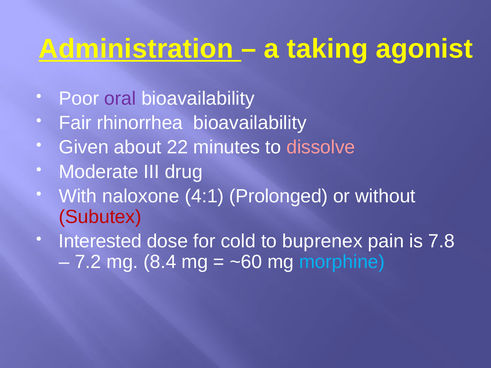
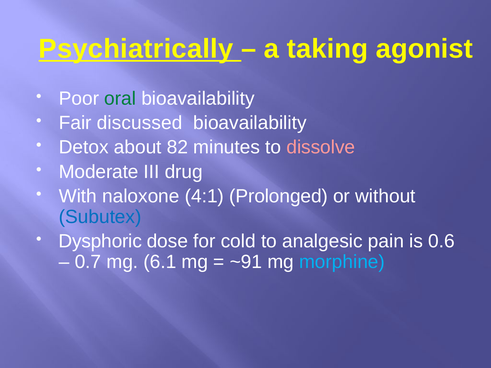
Administration: Administration -> Psychiatrically
oral colour: purple -> green
rhinorrhea: rhinorrhea -> discussed
Given: Given -> Detox
22: 22 -> 82
Subutex colour: red -> blue
Interested: Interested -> Dysphoric
buprenex: buprenex -> analgesic
7.8: 7.8 -> 0.6
7.2: 7.2 -> 0.7
8.4: 8.4 -> 6.1
~60: ~60 -> ~91
